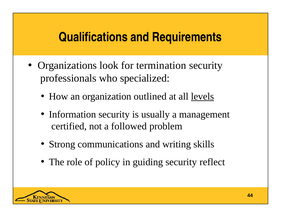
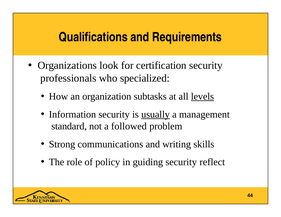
termination: termination -> certification
outlined: outlined -> subtasks
usually underline: none -> present
certified: certified -> standard
